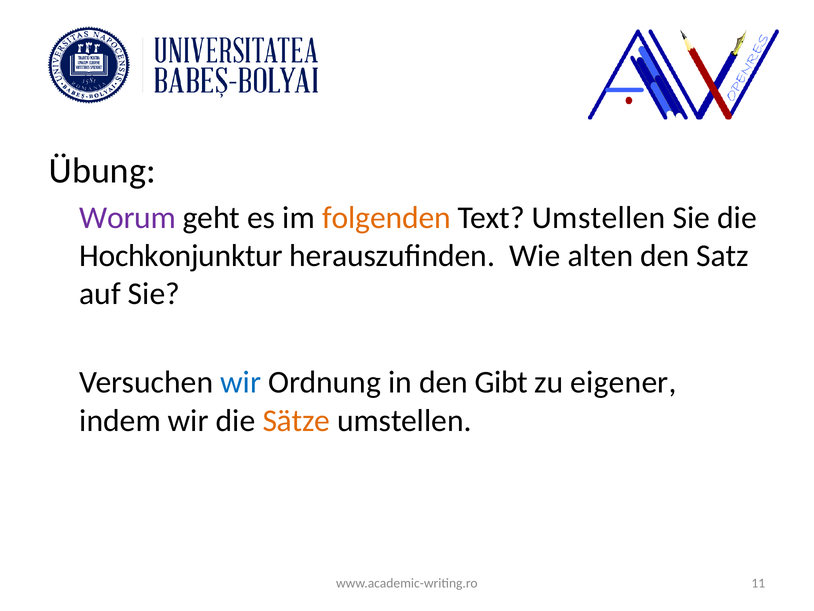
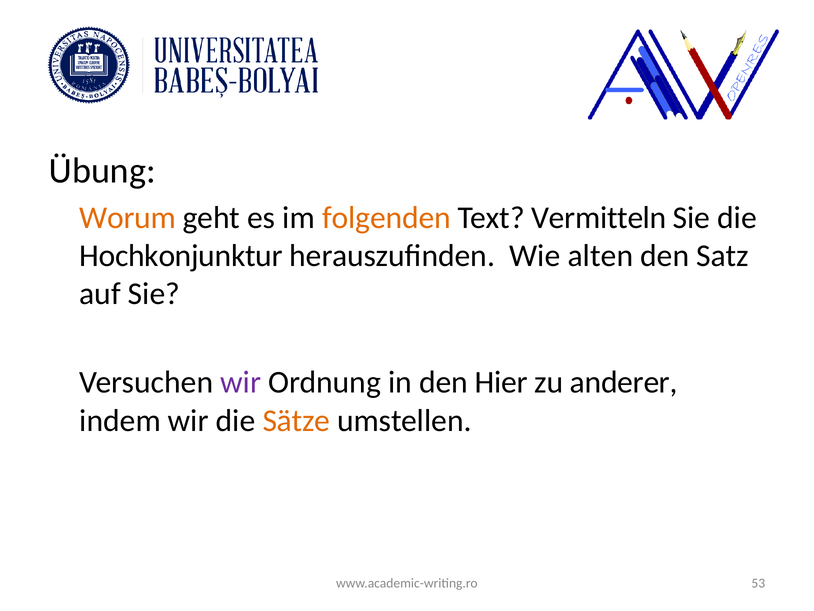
Worum colour: purple -> orange
Text Umstellen: Umstellen -> Vermitteln
wir at (241, 382) colour: blue -> purple
Gibt: Gibt -> Hier
eigener: eigener -> anderer
11: 11 -> 53
